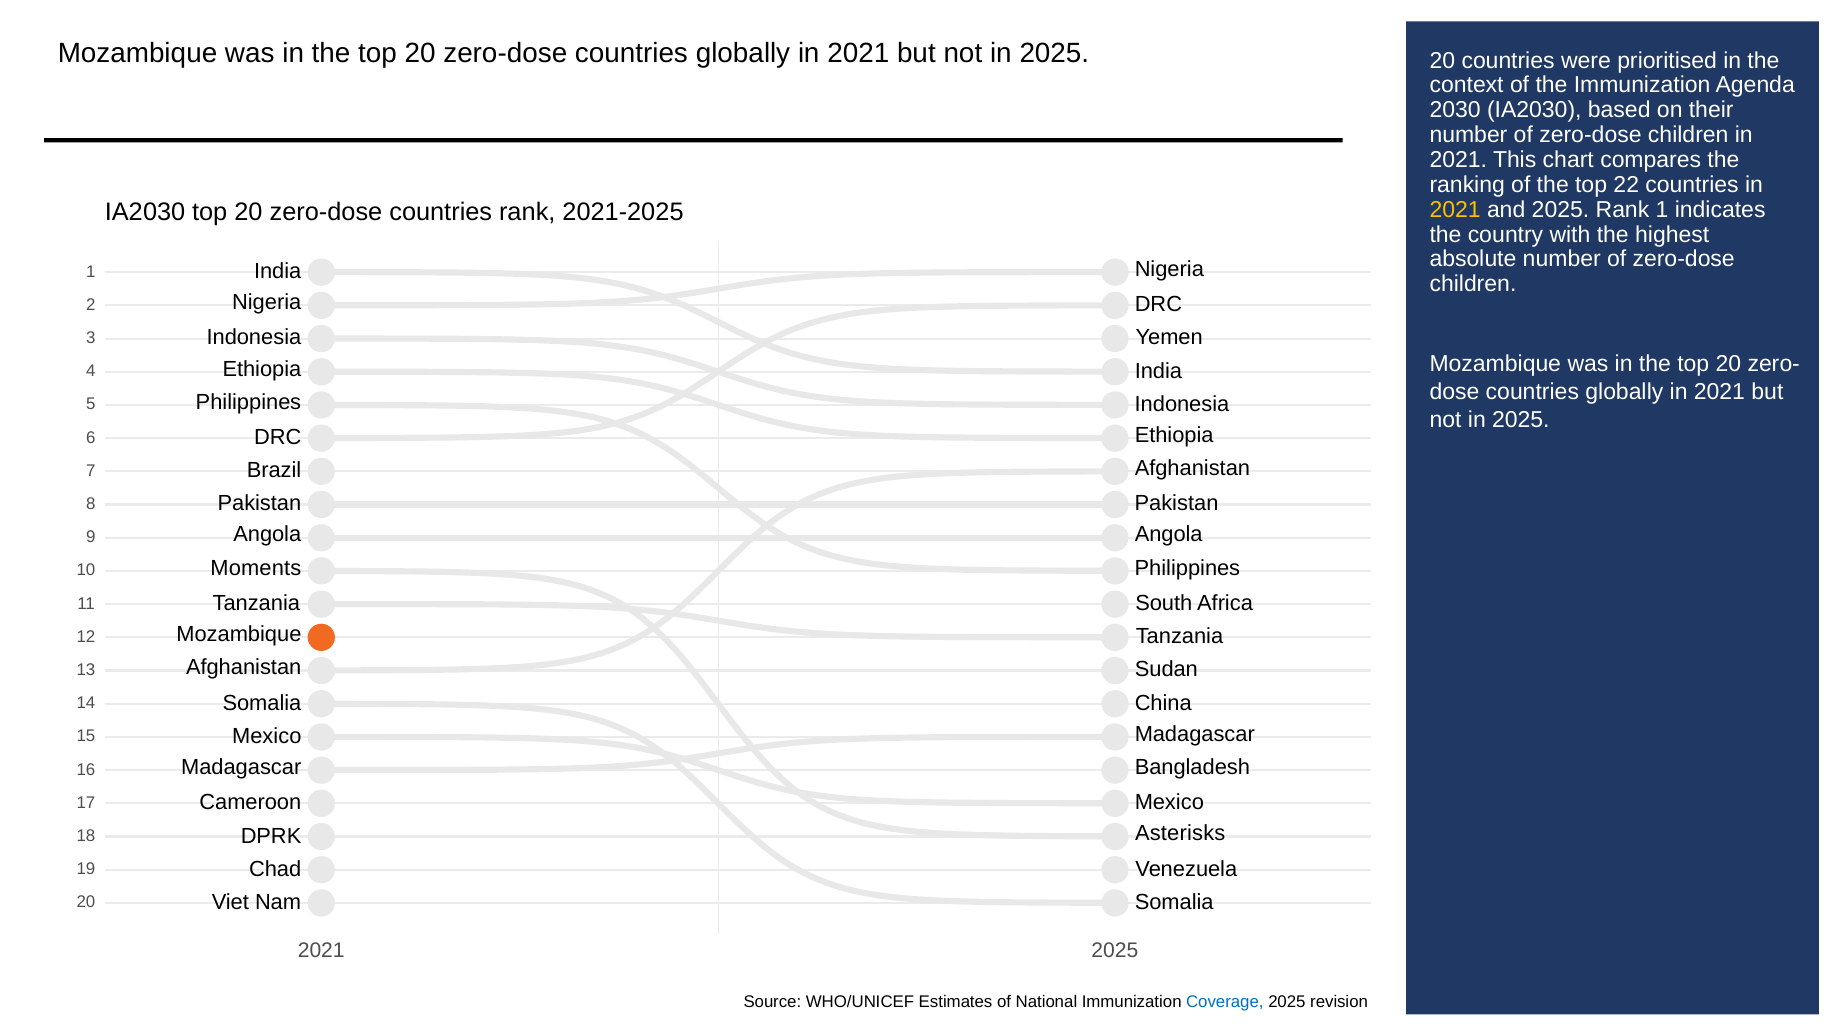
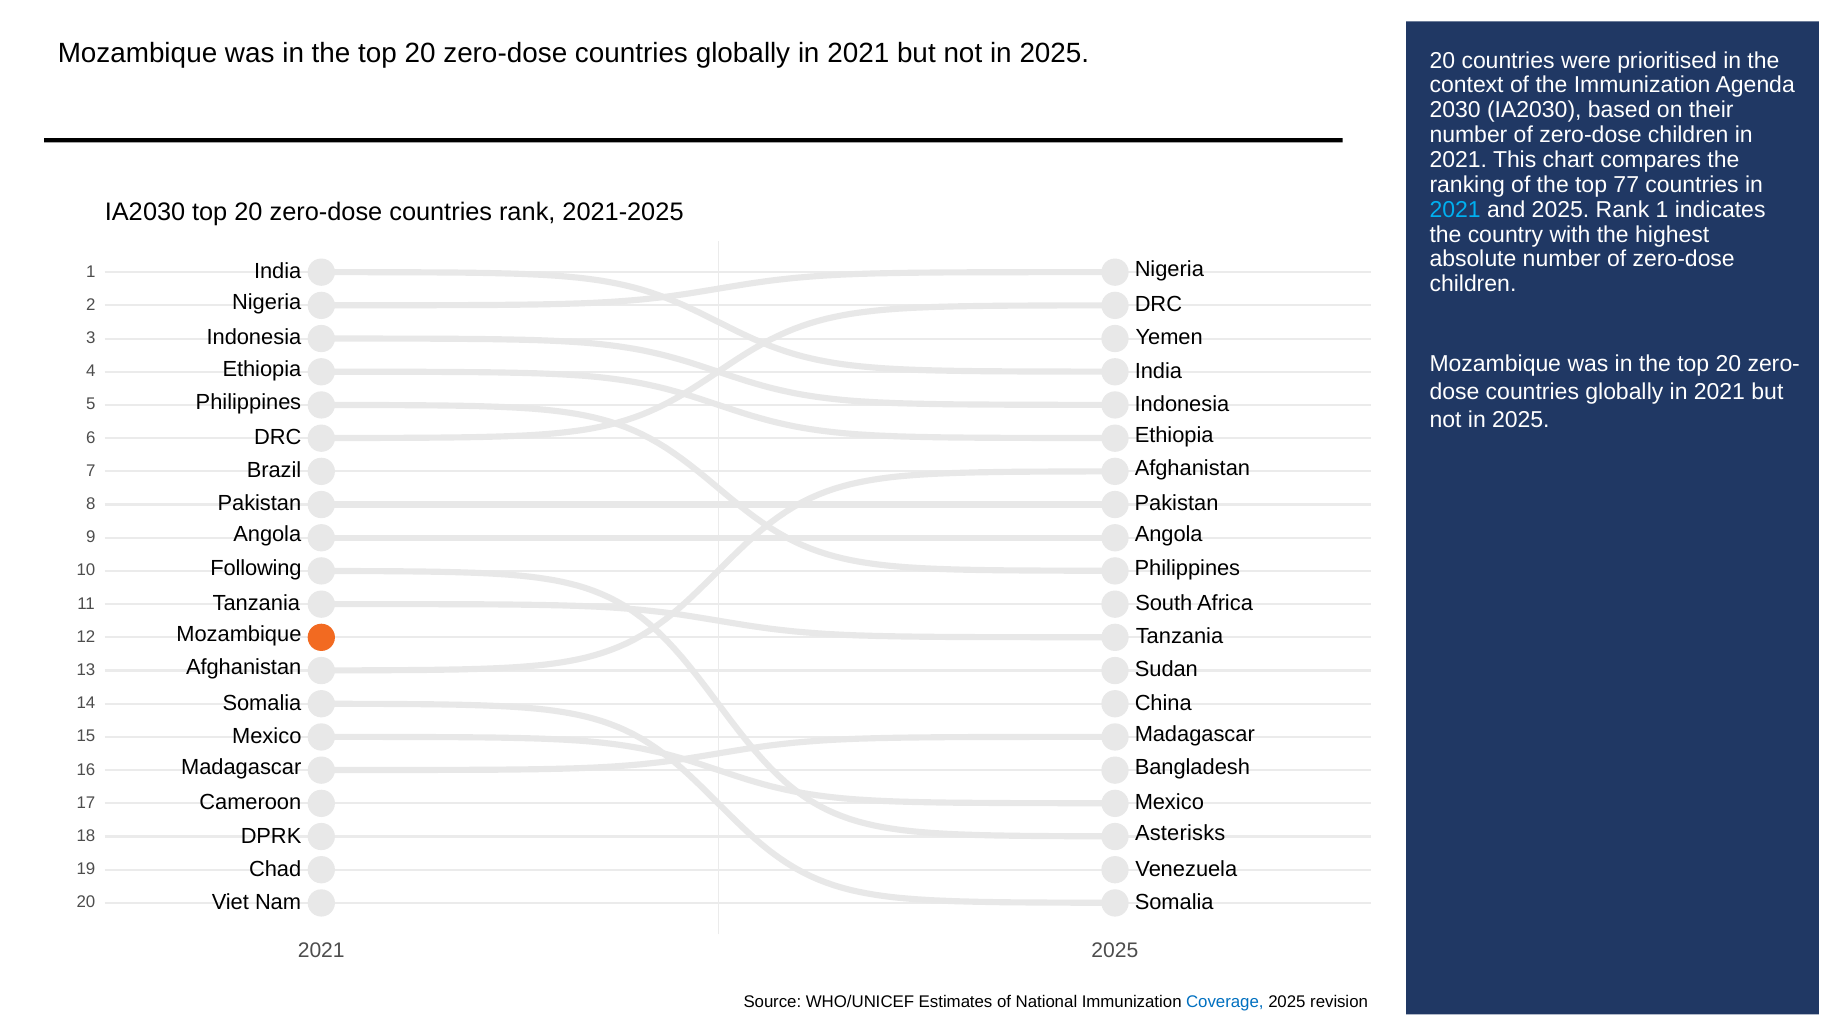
22: 22 -> 77
2021 at (1455, 210) colour: yellow -> light blue
Moments: Moments -> Following
